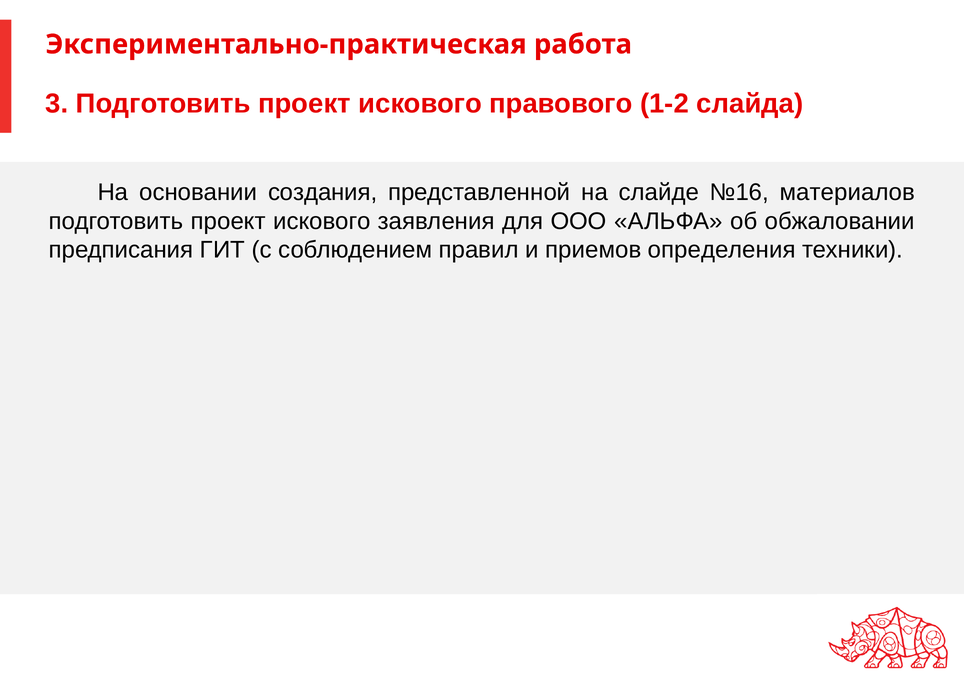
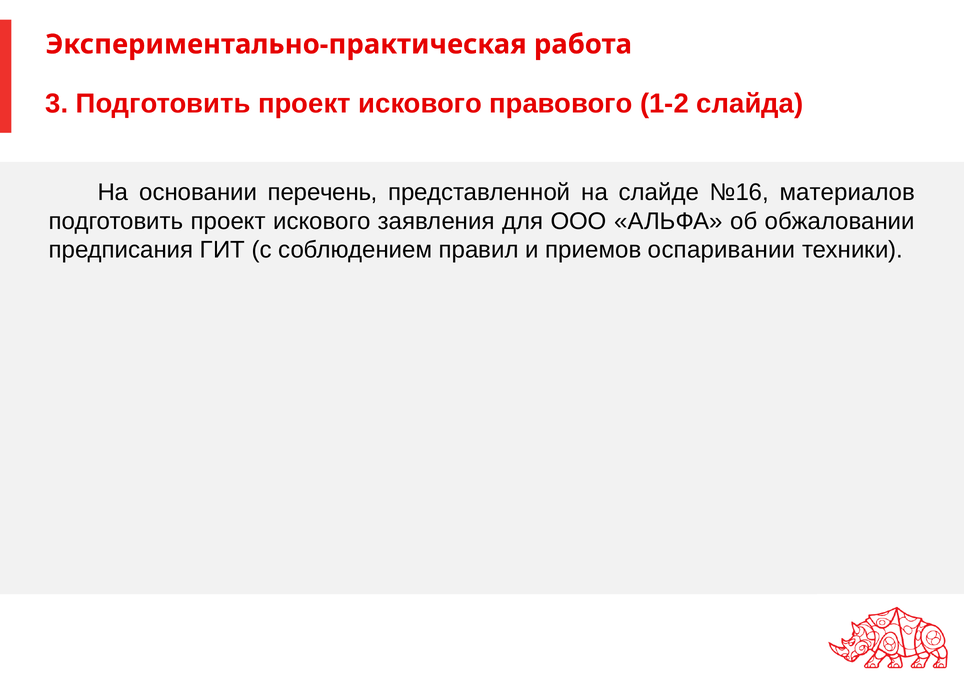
создания: создания -> перечень
определения: определения -> оспаривании
